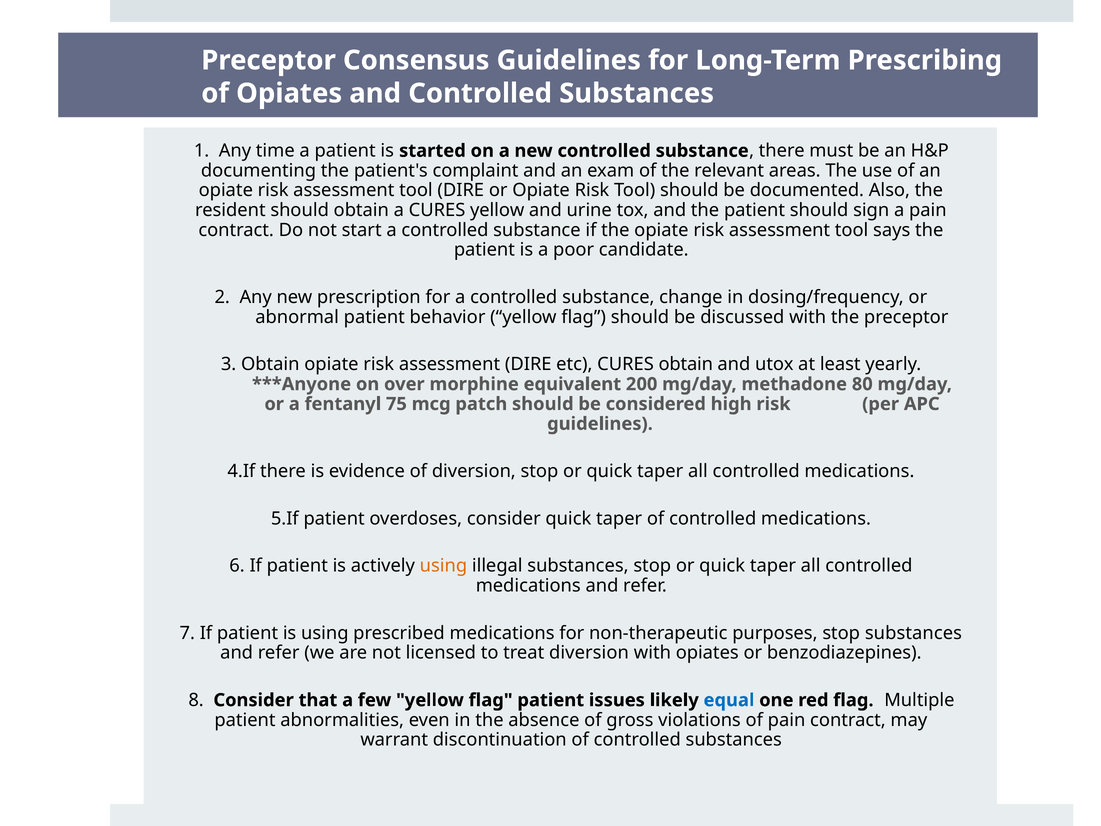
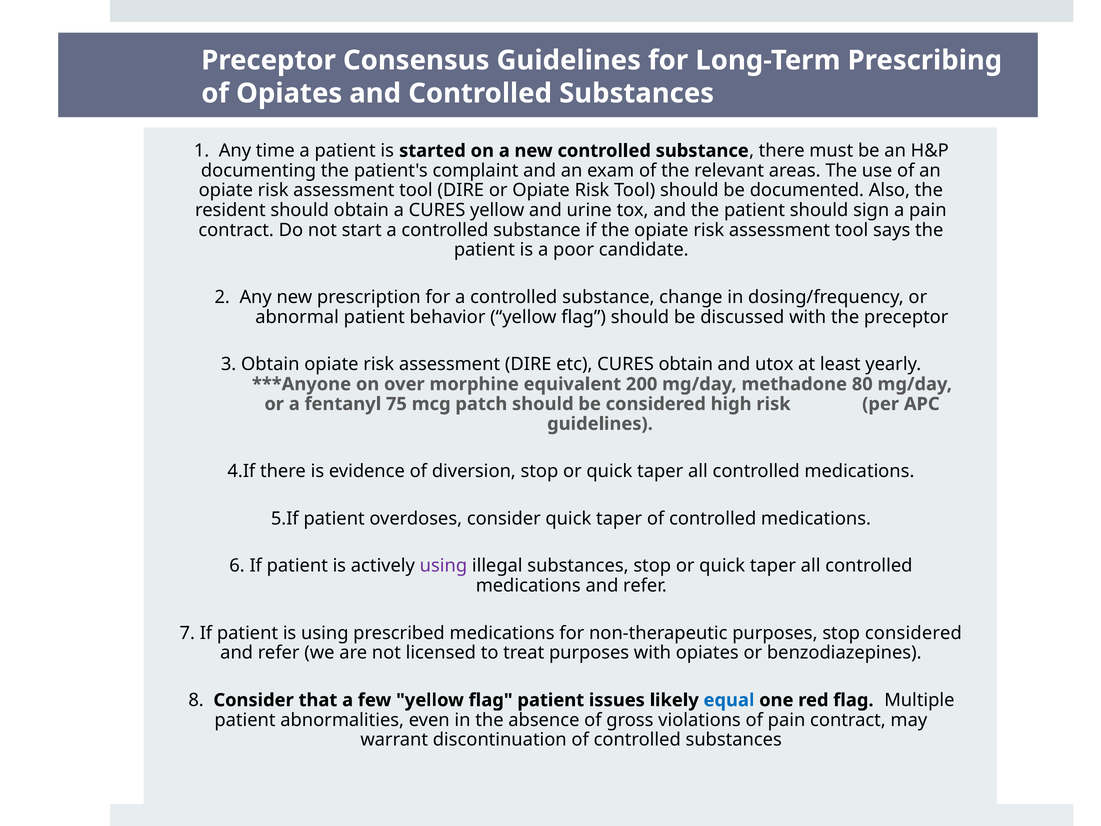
using at (443, 566) colour: orange -> purple
stop substances: substances -> considered
treat diversion: diversion -> purposes
